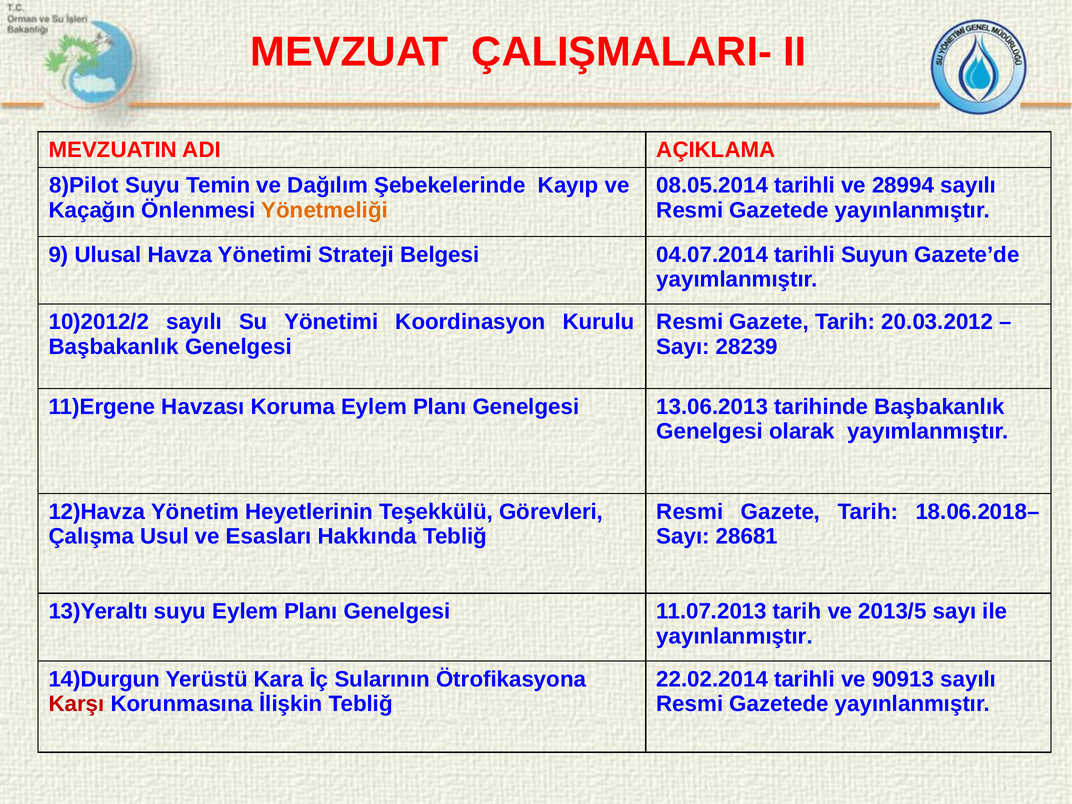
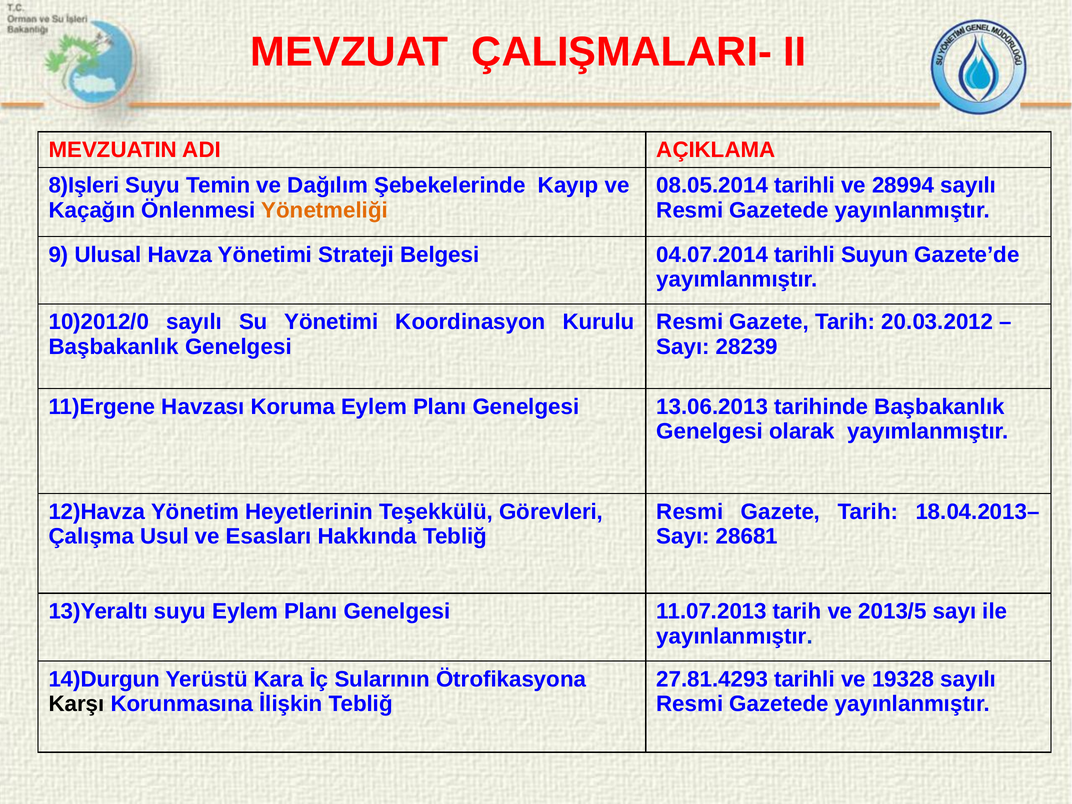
8)Pilot: 8)Pilot -> 8)Işleri
10)2012/2: 10)2012/2 -> 10)2012/0
18.06.2018–: 18.06.2018– -> 18.04.2013–
22.02.2014: 22.02.2014 -> 27.81.4293
90913: 90913 -> 19328
Karşı colour: red -> black
